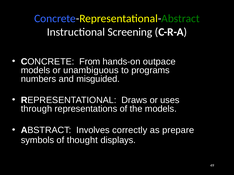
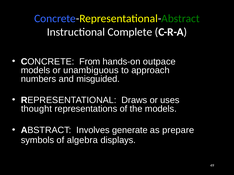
Screening: Screening -> Complete
programs: programs -> approach
through: through -> thought
correctly: correctly -> generate
thought: thought -> algebra
